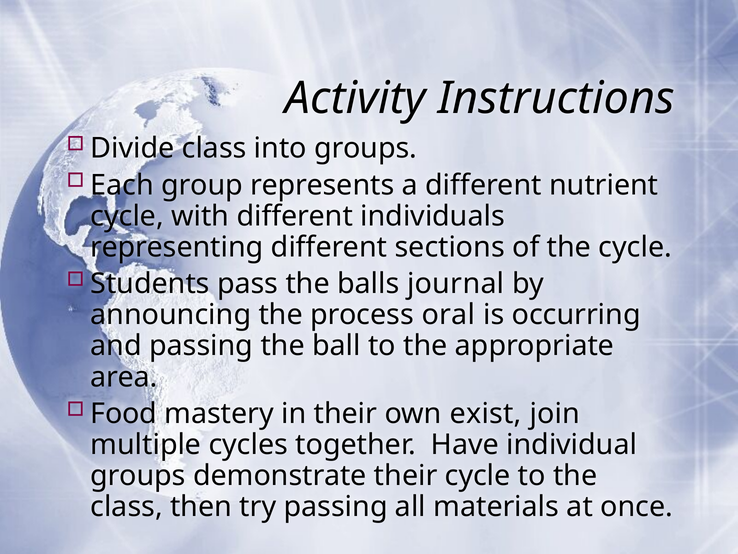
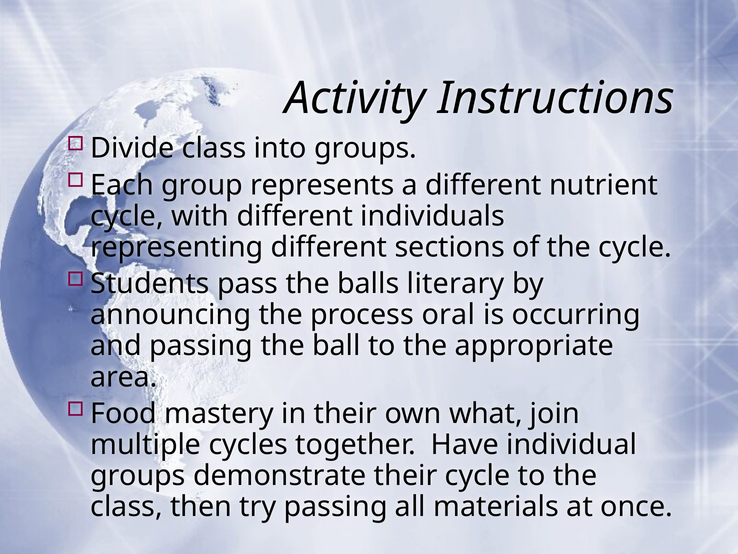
journal: journal -> literary
exist: exist -> what
